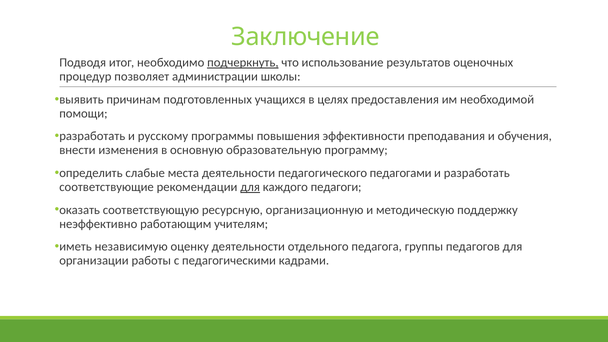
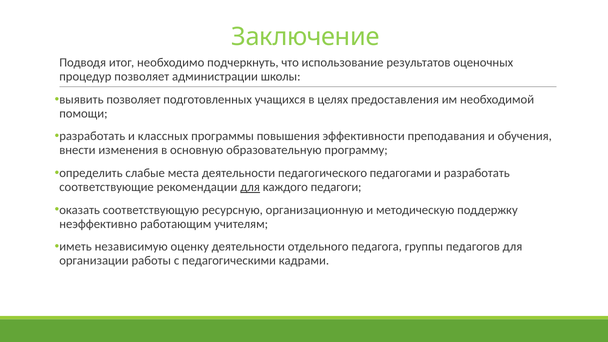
подчеркнуть underline: present -> none
выявить причинам: причинам -> позволяет
русскому: русскому -> классных
